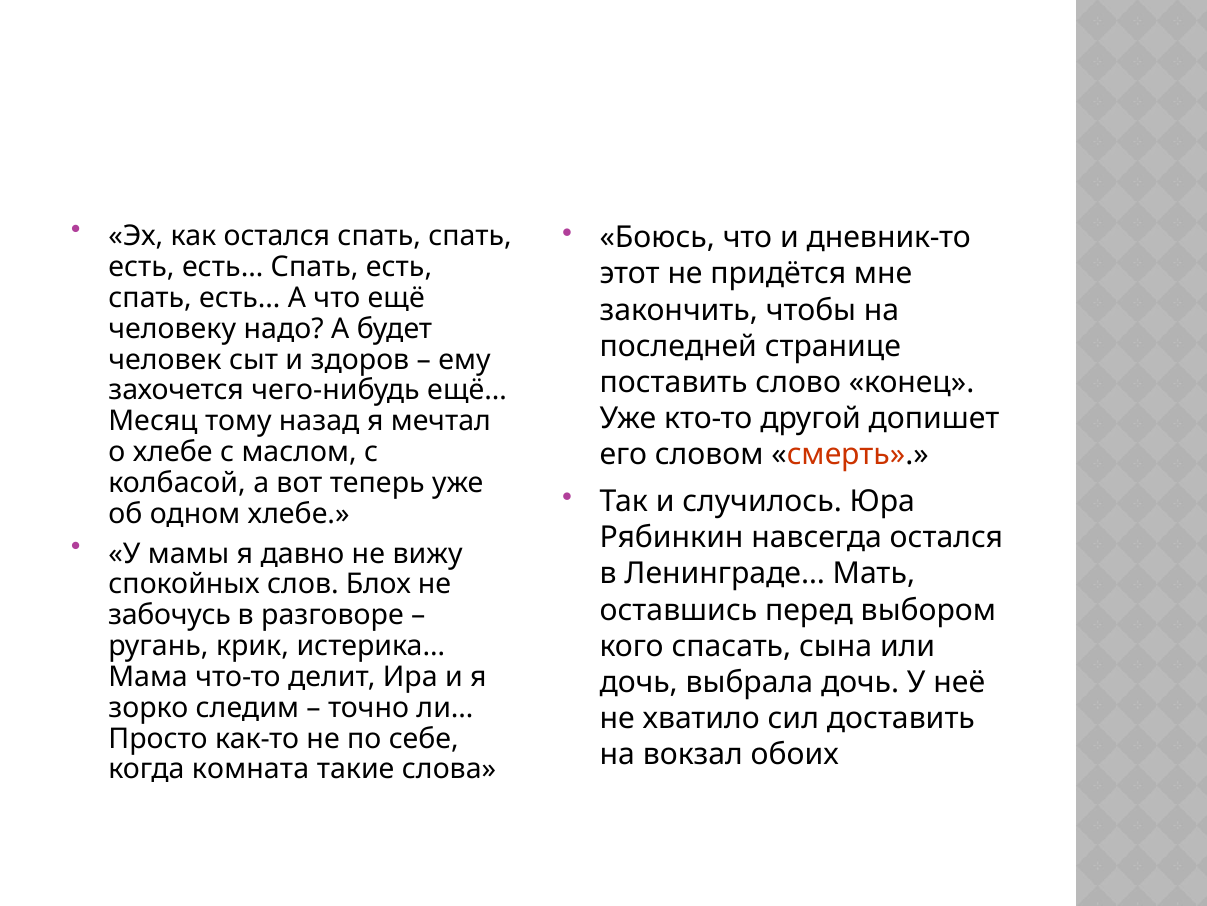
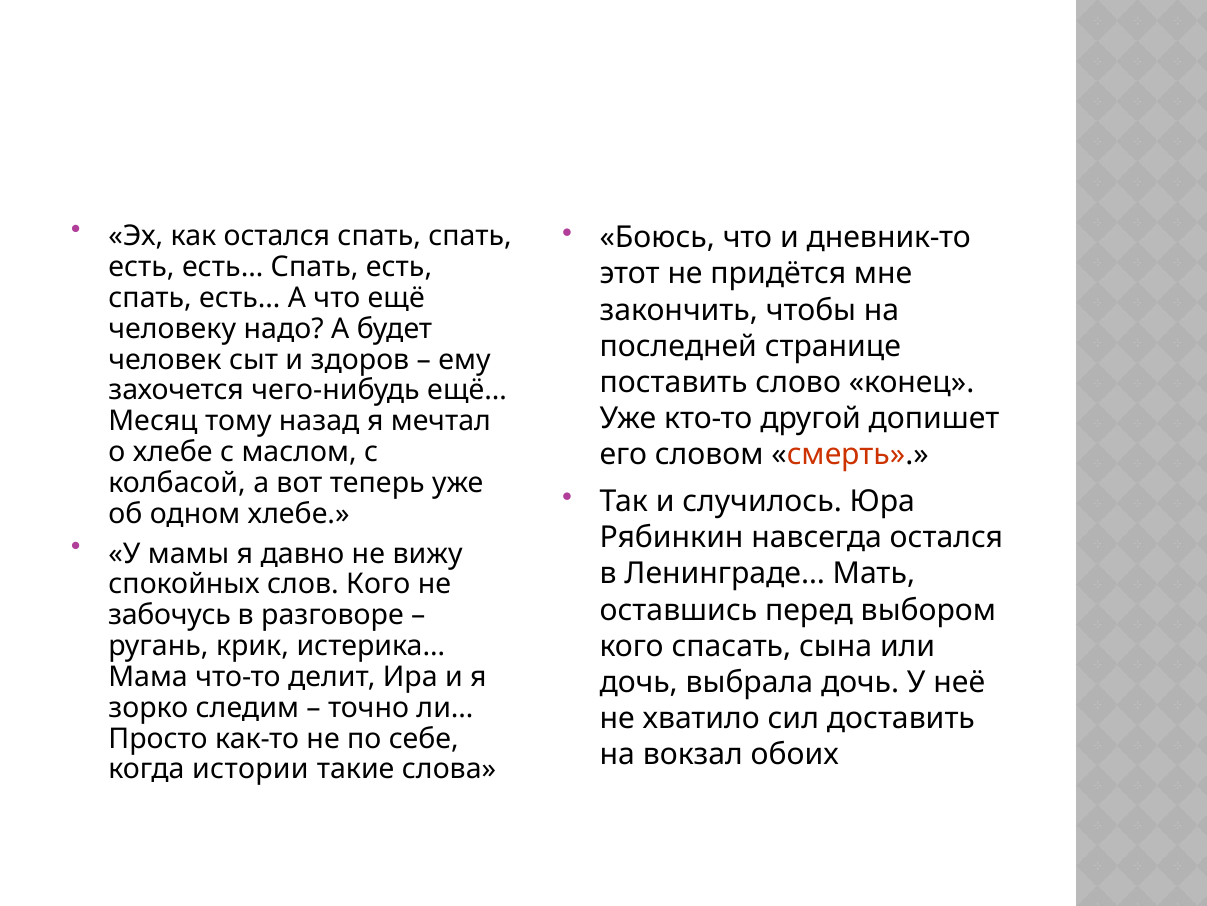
слов Блох: Блох -> Кого
комната: комната -> истории
